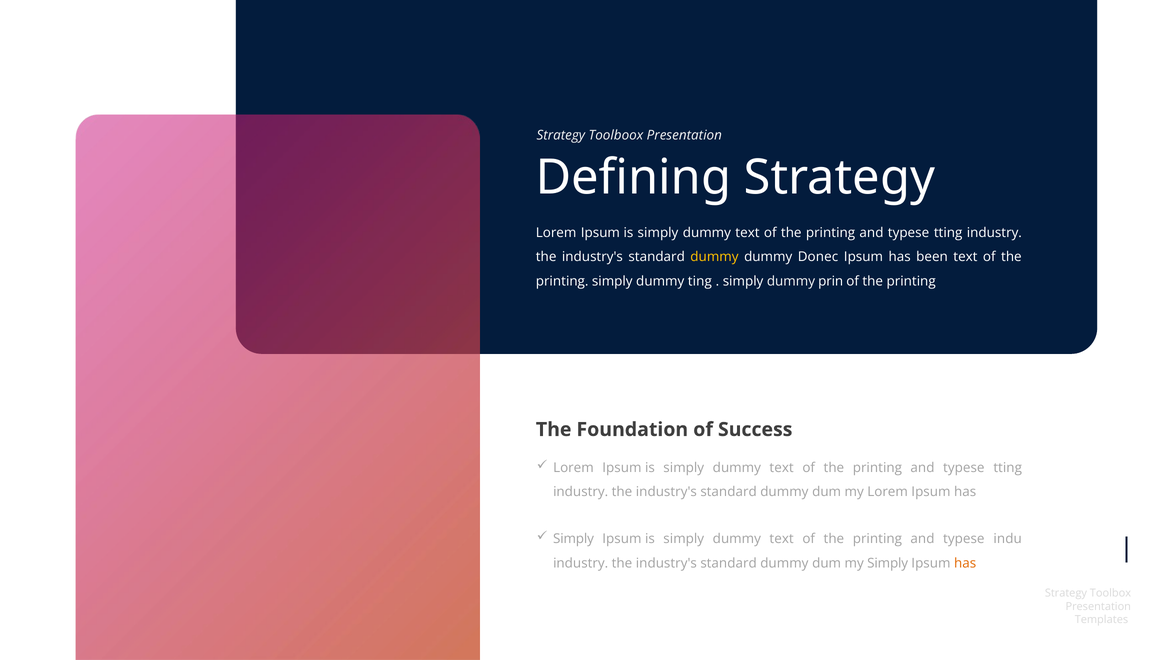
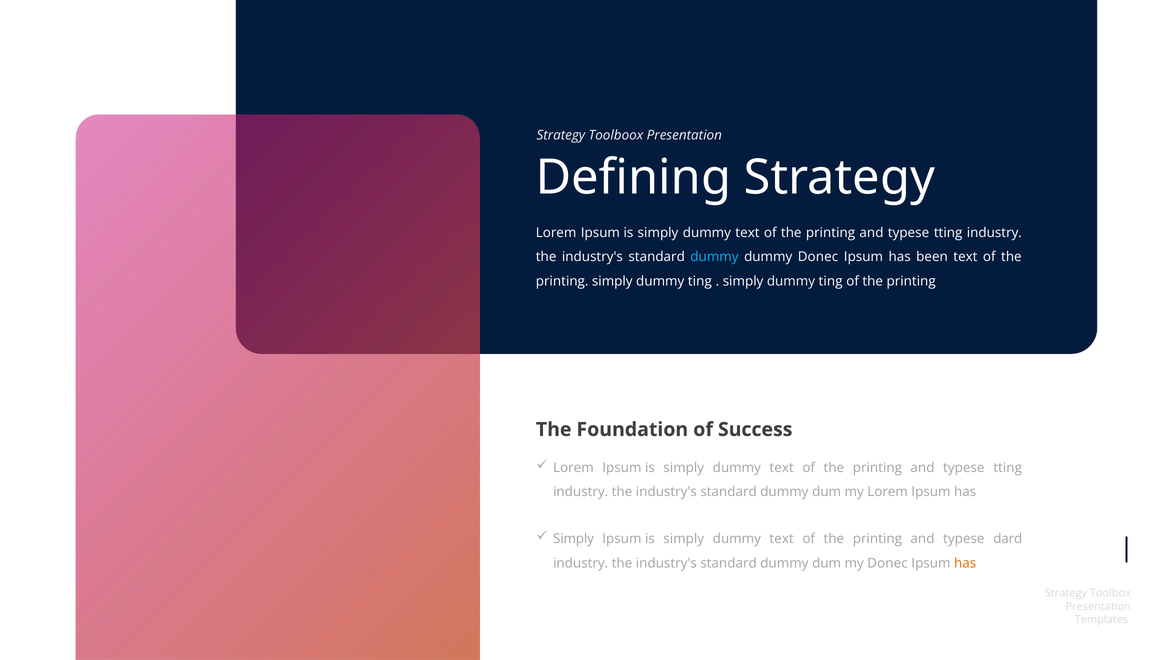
dummy at (714, 257) colour: yellow -> light blue
prin at (831, 281): prin -> ting
indu: indu -> dard
my Simply: Simply -> Donec
